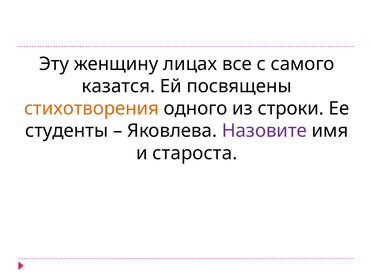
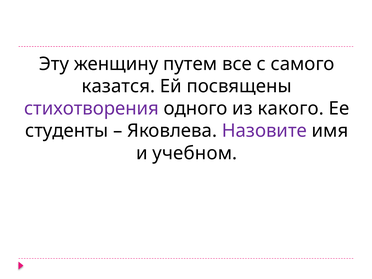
лицах: лицах -> путем
стихотворения colour: orange -> purple
строки: строки -> какого
староста: староста -> учебном
